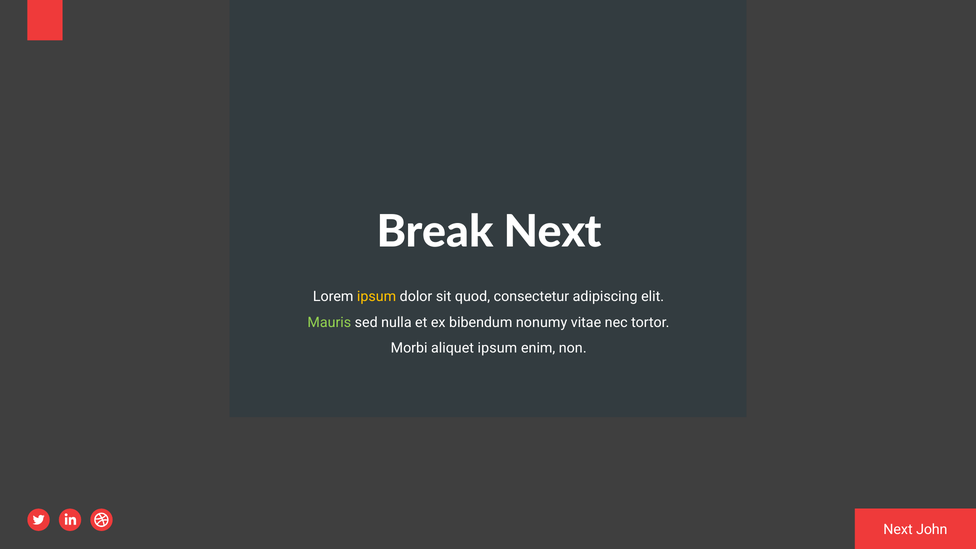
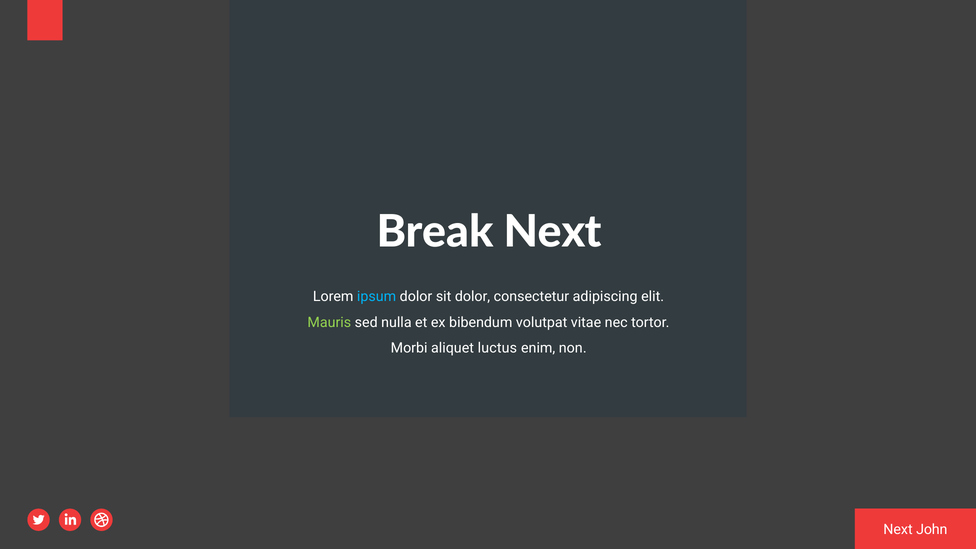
ipsum at (377, 297) colour: yellow -> light blue
sit quod: quod -> dolor
nonumy: nonumy -> volutpat
aliquet ipsum: ipsum -> luctus
